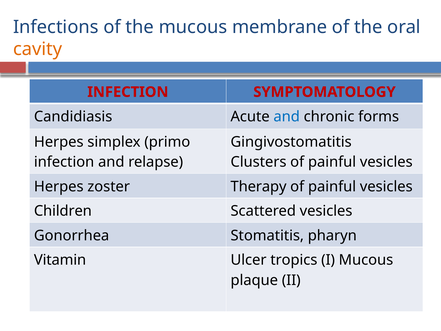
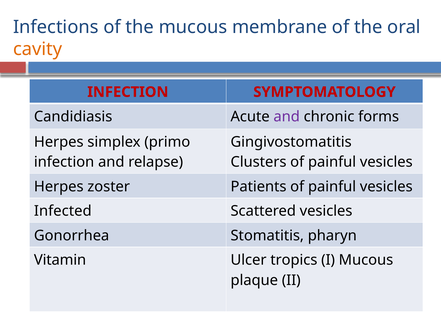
and at (287, 116) colour: blue -> purple
Therapy: Therapy -> Patients
Children: Children -> Infected
